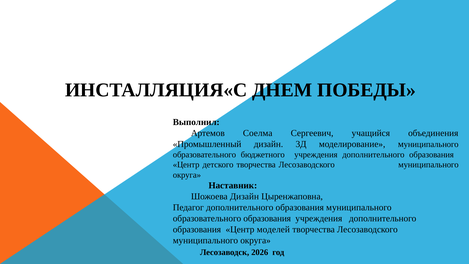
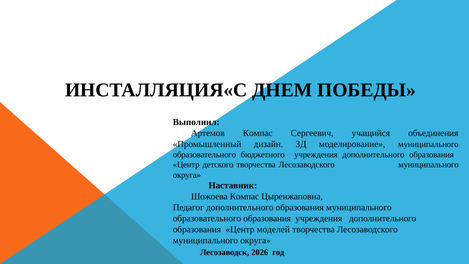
Артемов Соелма: Соелма -> Компас
Шожоева Дизайн: Дизайн -> Компас
